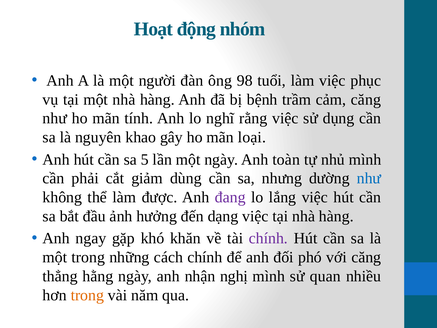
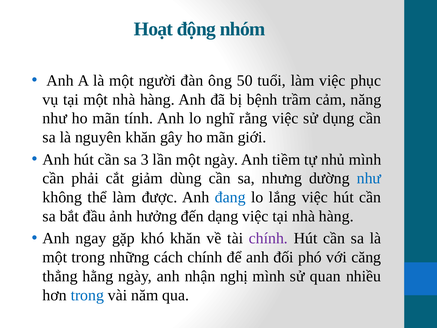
98: 98 -> 50
cảm căng: căng -> năng
nguyên khao: khao -> khăn
loại: loại -> giới
5: 5 -> 3
toàn: toàn -> tiềm
đang colour: purple -> blue
trong at (87, 295) colour: orange -> blue
